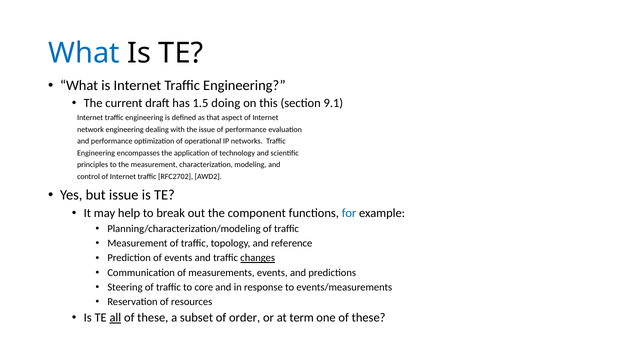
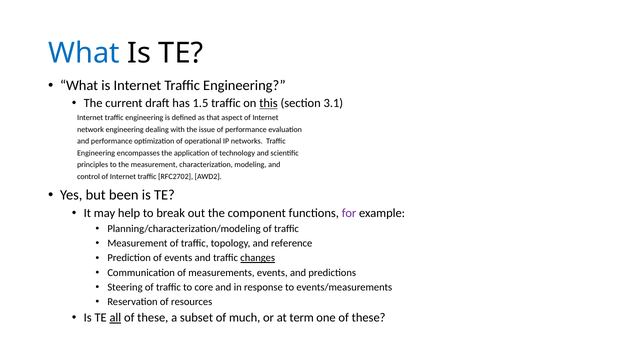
1.5 doing: doing -> traffic
this underline: none -> present
9.1: 9.1 -> 3.1
but issue: issue -> been
for colour: blue -> purple
order: order -> much
